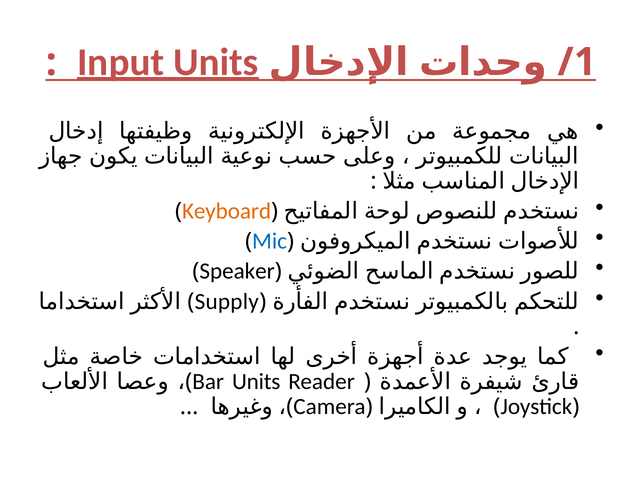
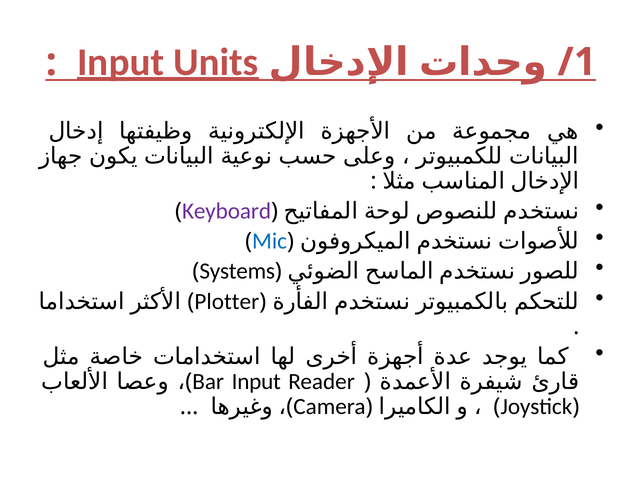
Keyboard colour: orange -> purple
Speaker: Speaker -> Systems
Supply: Supply -> Plotter
Bar Units: Units -> Input
